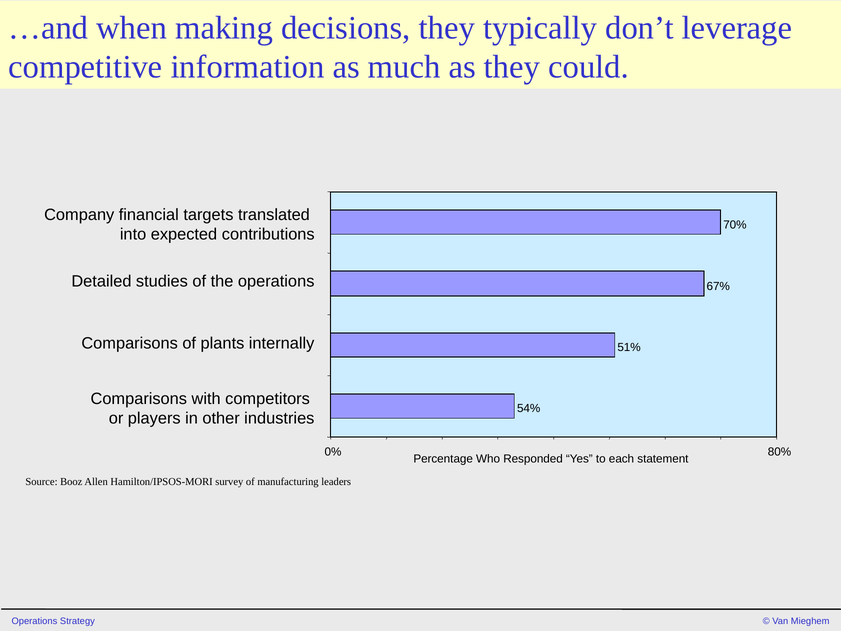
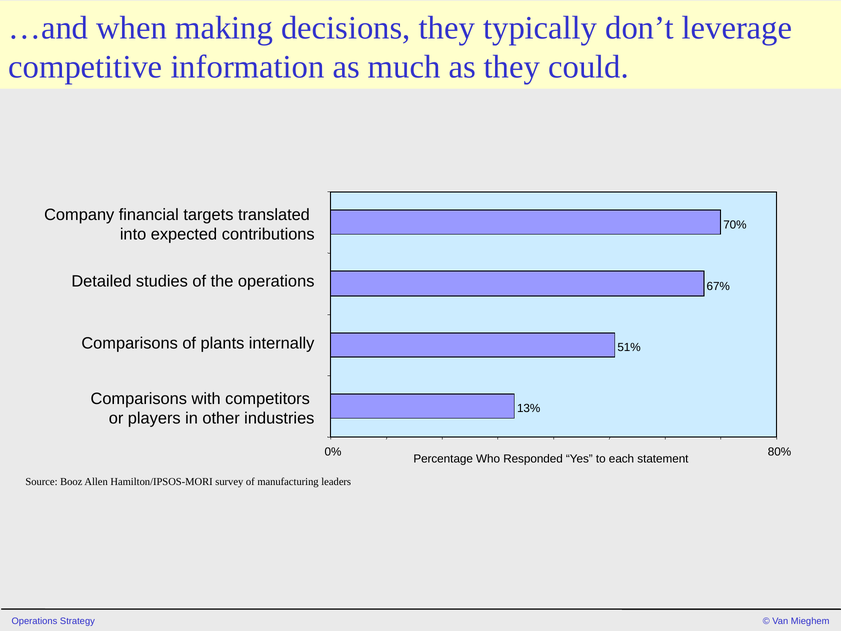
54%: 54% -> 13%
